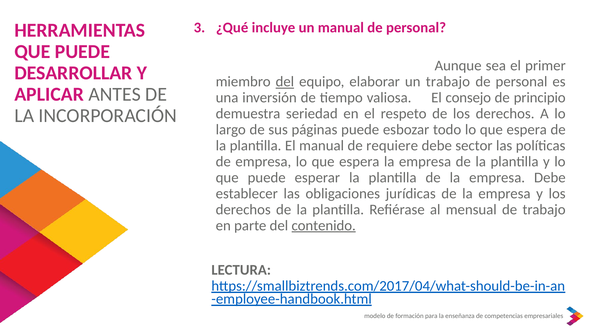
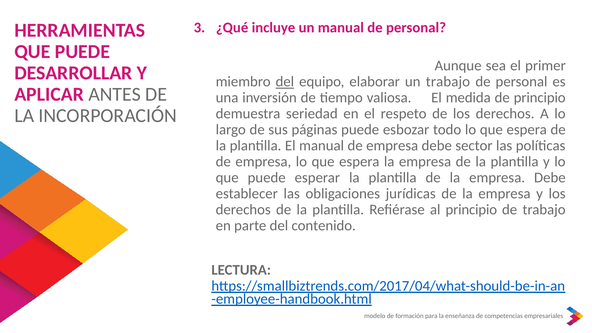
consejo: consejo -> medida
manual de requiere: requiere -> empresa
al mensual: mensual -> principio
contenido underline: present -> none
